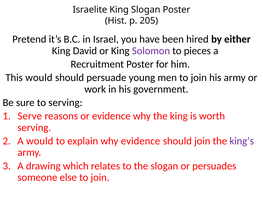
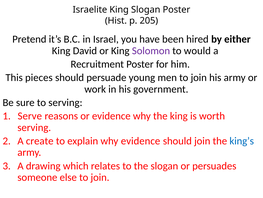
pieces: pieces -> would
This would: would -> pieces
A would: would -> create
king’s colour: purple -> blue
